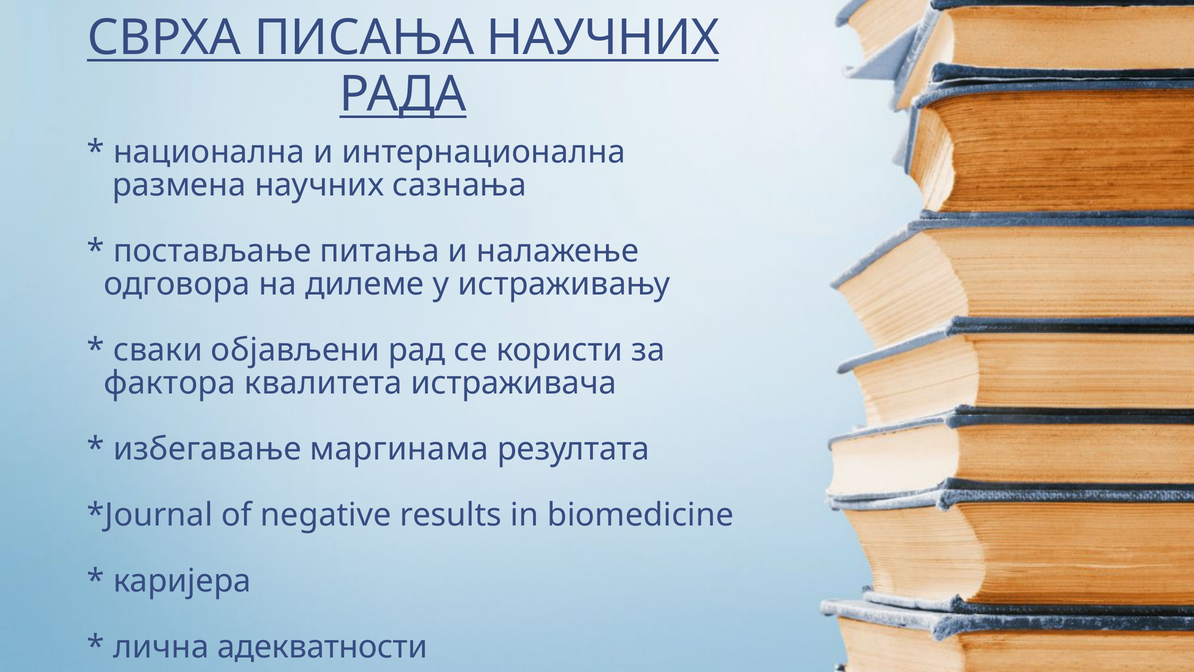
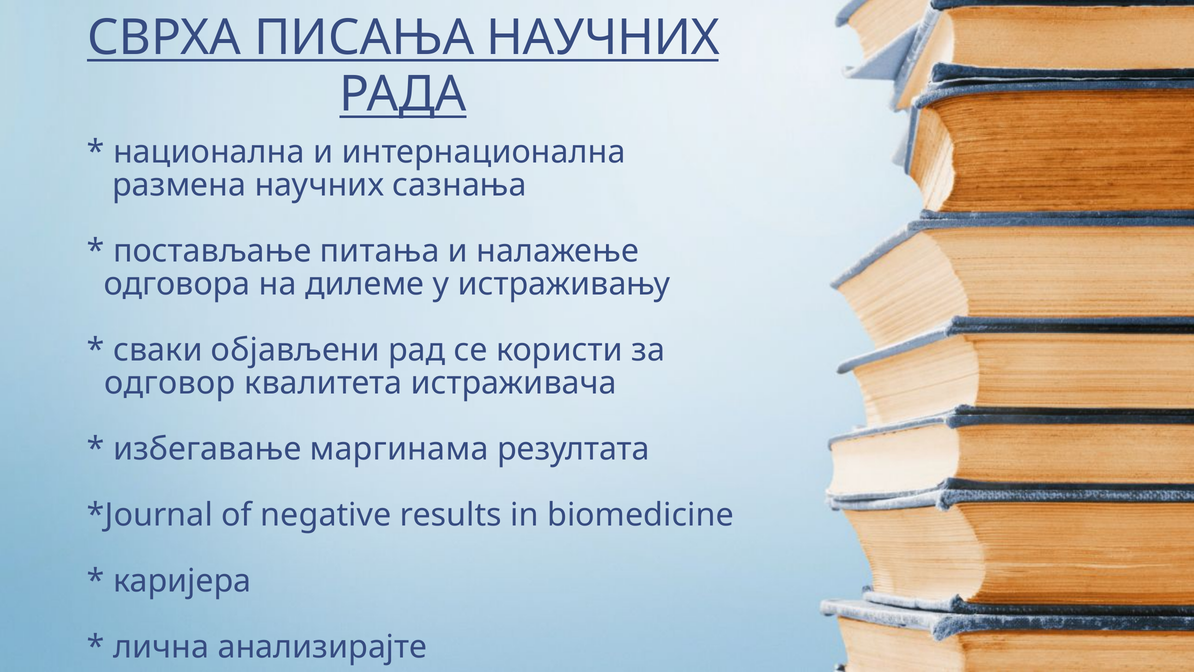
фактора: фактора -> одговор
адекватности: адекватности -> анализирајте
